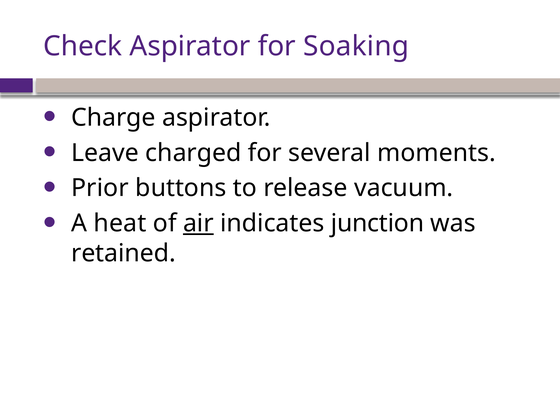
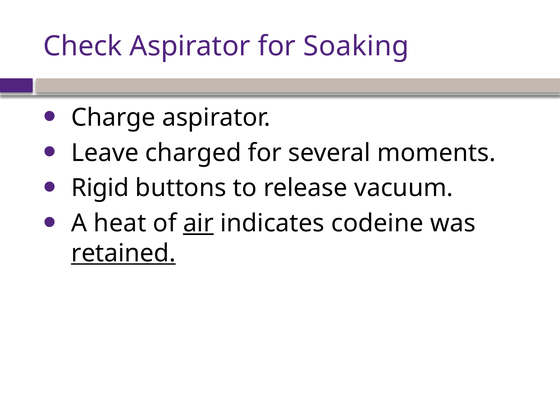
Prior: Prior -> Rigid
junction: junction -> codeine
retained underline: none -> present
